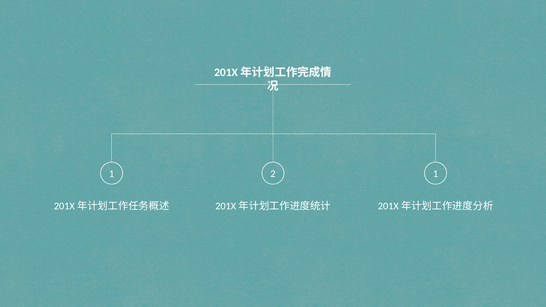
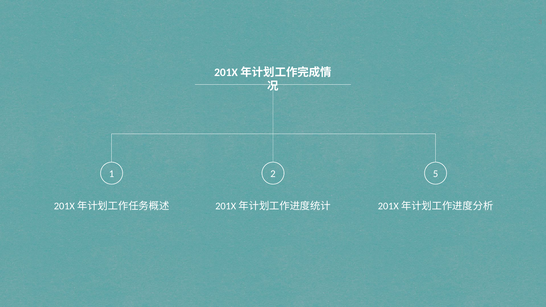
2 1: 1 -> 5
